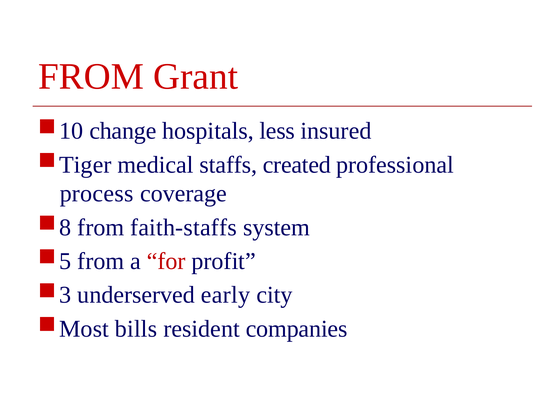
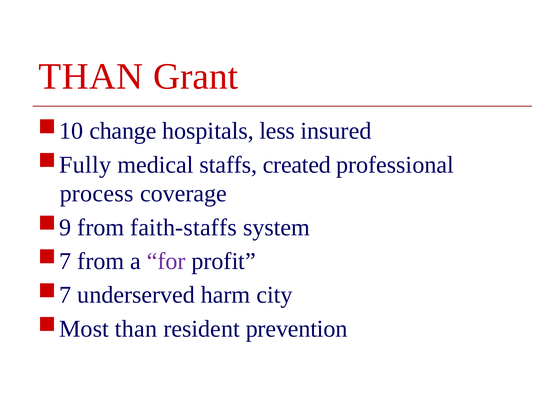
FROM at (91, 77): FROM -> THAN
Tiger: Tiger -> Fully
8: 8 -> 9
5 at (65, 261): 5 -> 7
for colour: red -> purple
3 at (65, 295): 3 -> 7
early: early -> harm
Most bills: bills -> than
companies: companies -> prevention
